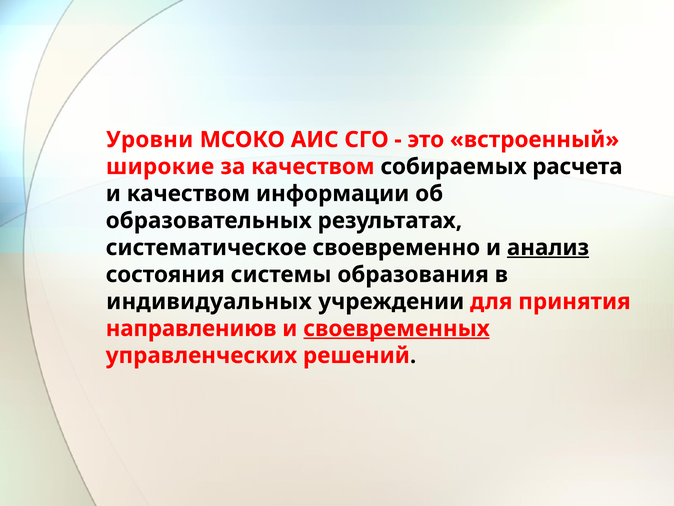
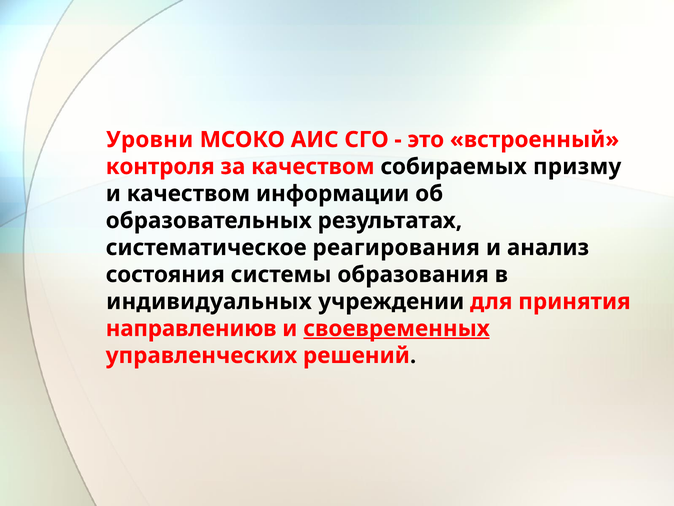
широкие: широкие -> контроля
расчета: расчета -> призму
своевременно: своевременно -> реагирования
анализ underline: present -> none
